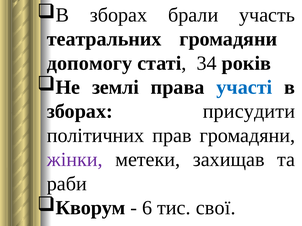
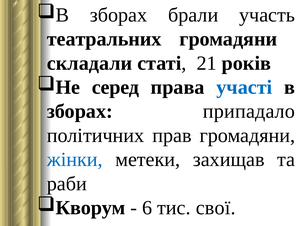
допомогу: допомогу -> складали
34: 34 -> 21
землі: землі -> серед
присудити: присудити -> припадало
жінки colour: purple -> blue
